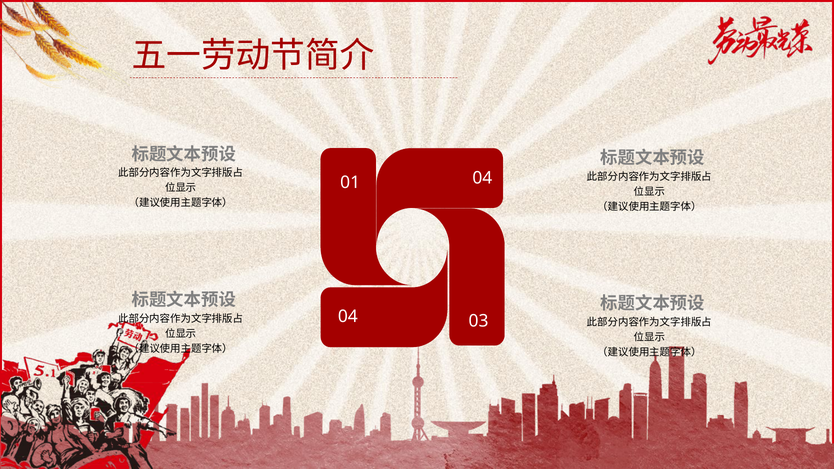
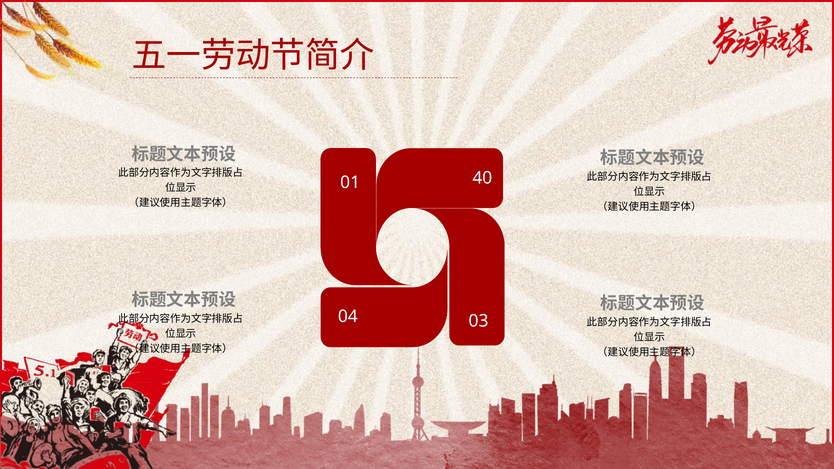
01 04: 04 -> 40
